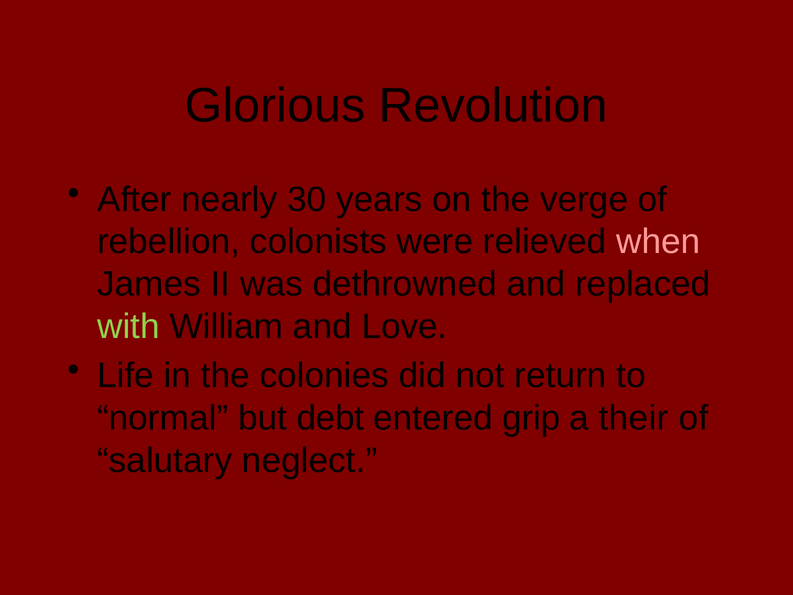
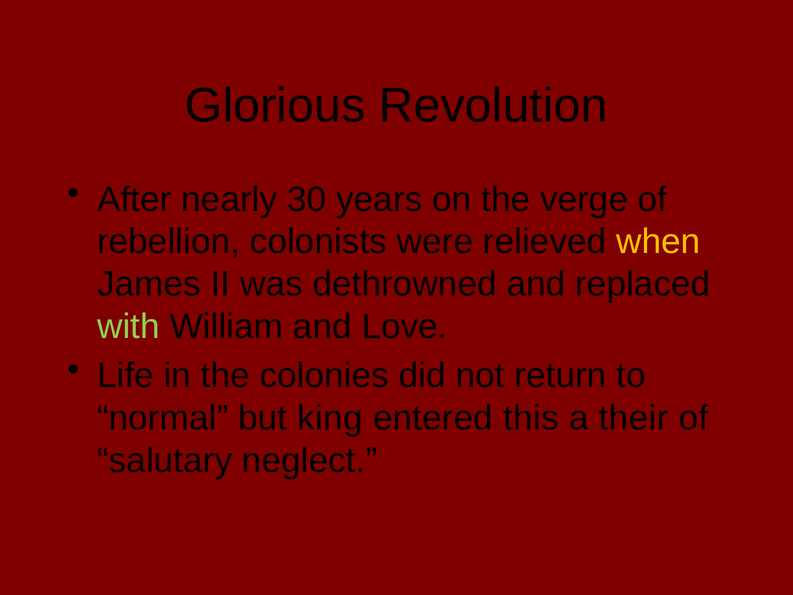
when colour: pink -> yellow
debt: debt -> king
grip: grip -> this
